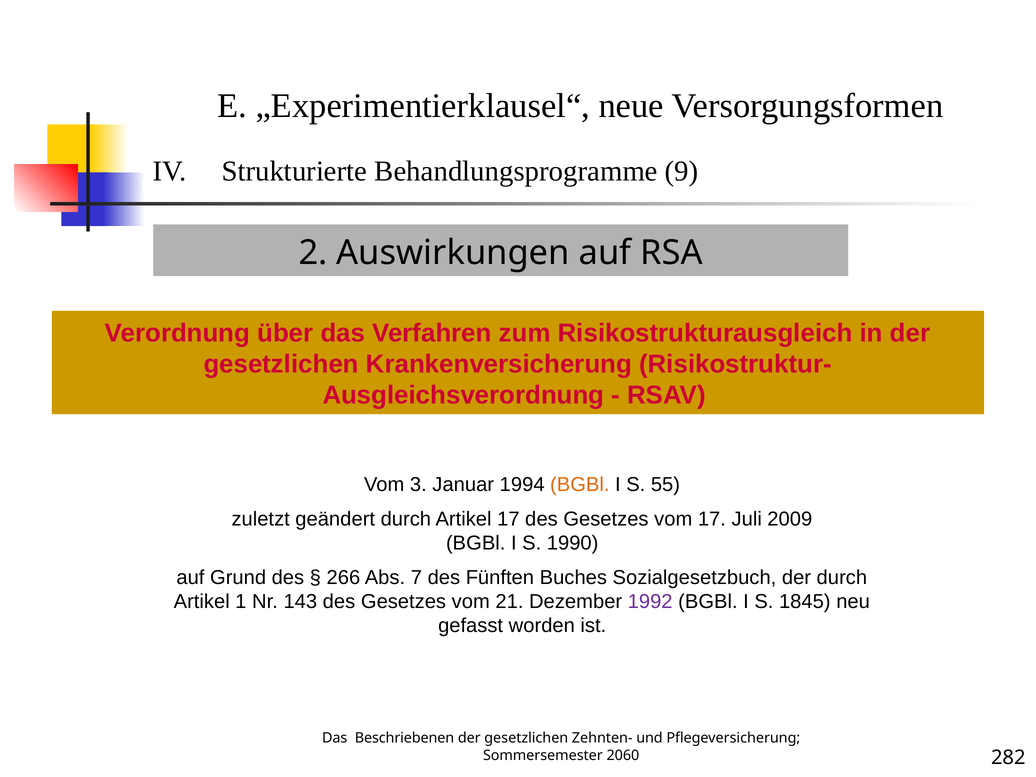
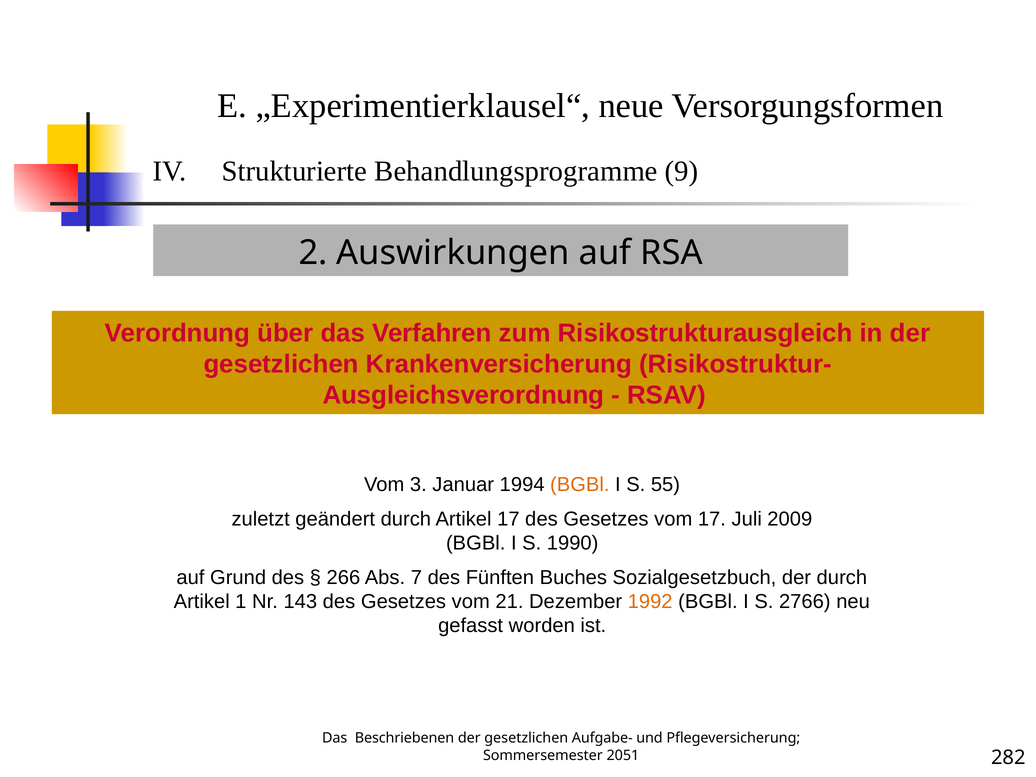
1992 colour: purple -> orange
1845: 1845 -> 2766
Zehnten-: Zehnten- -> Aufgabe-
2060: 2060 -> 2051
